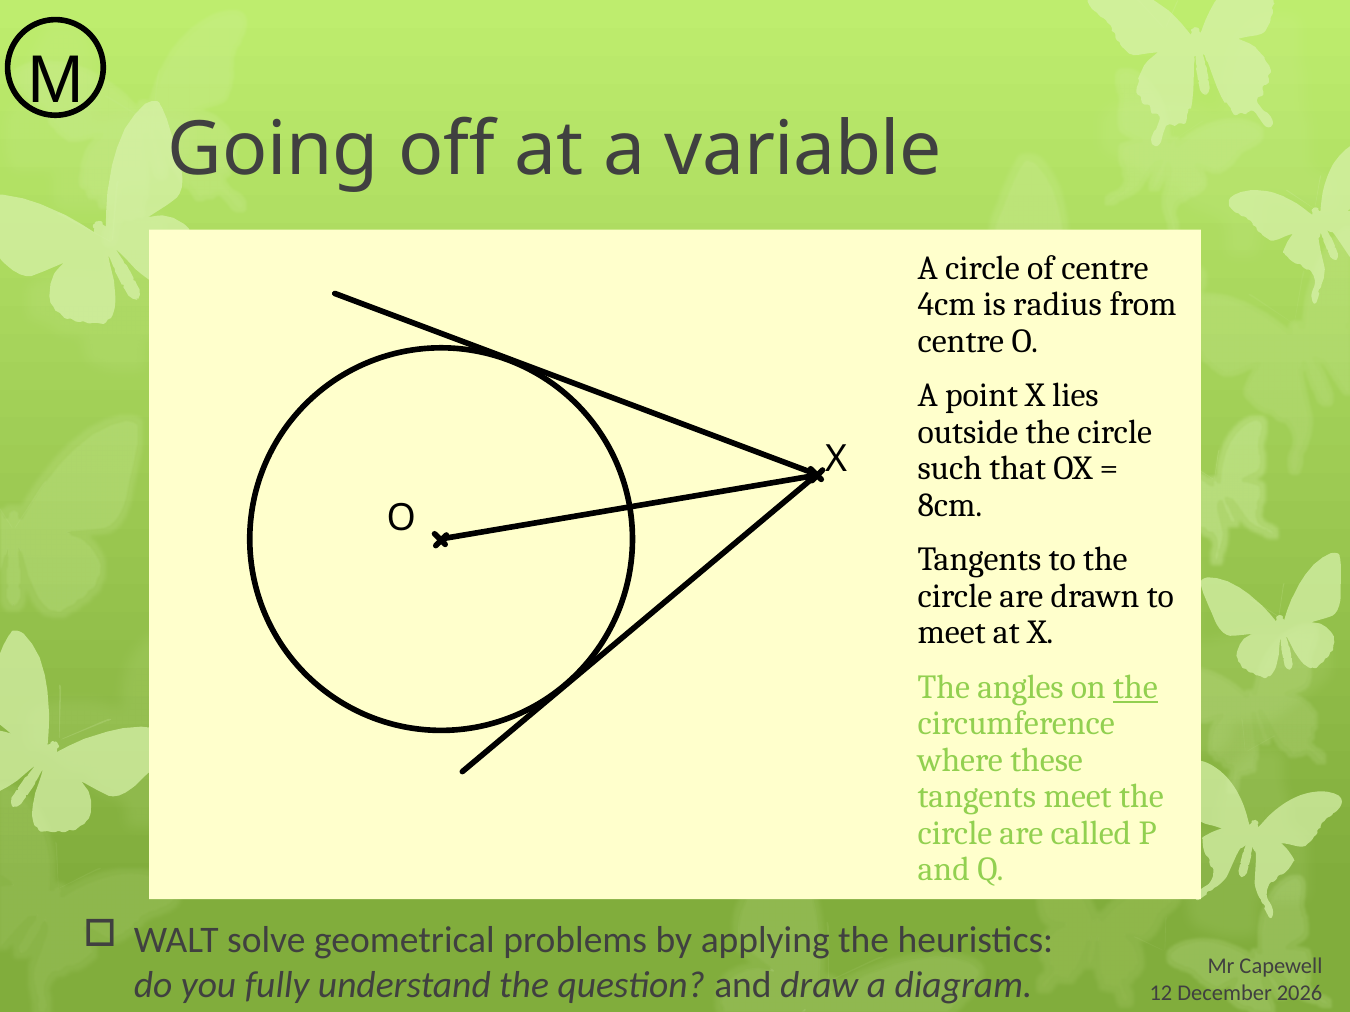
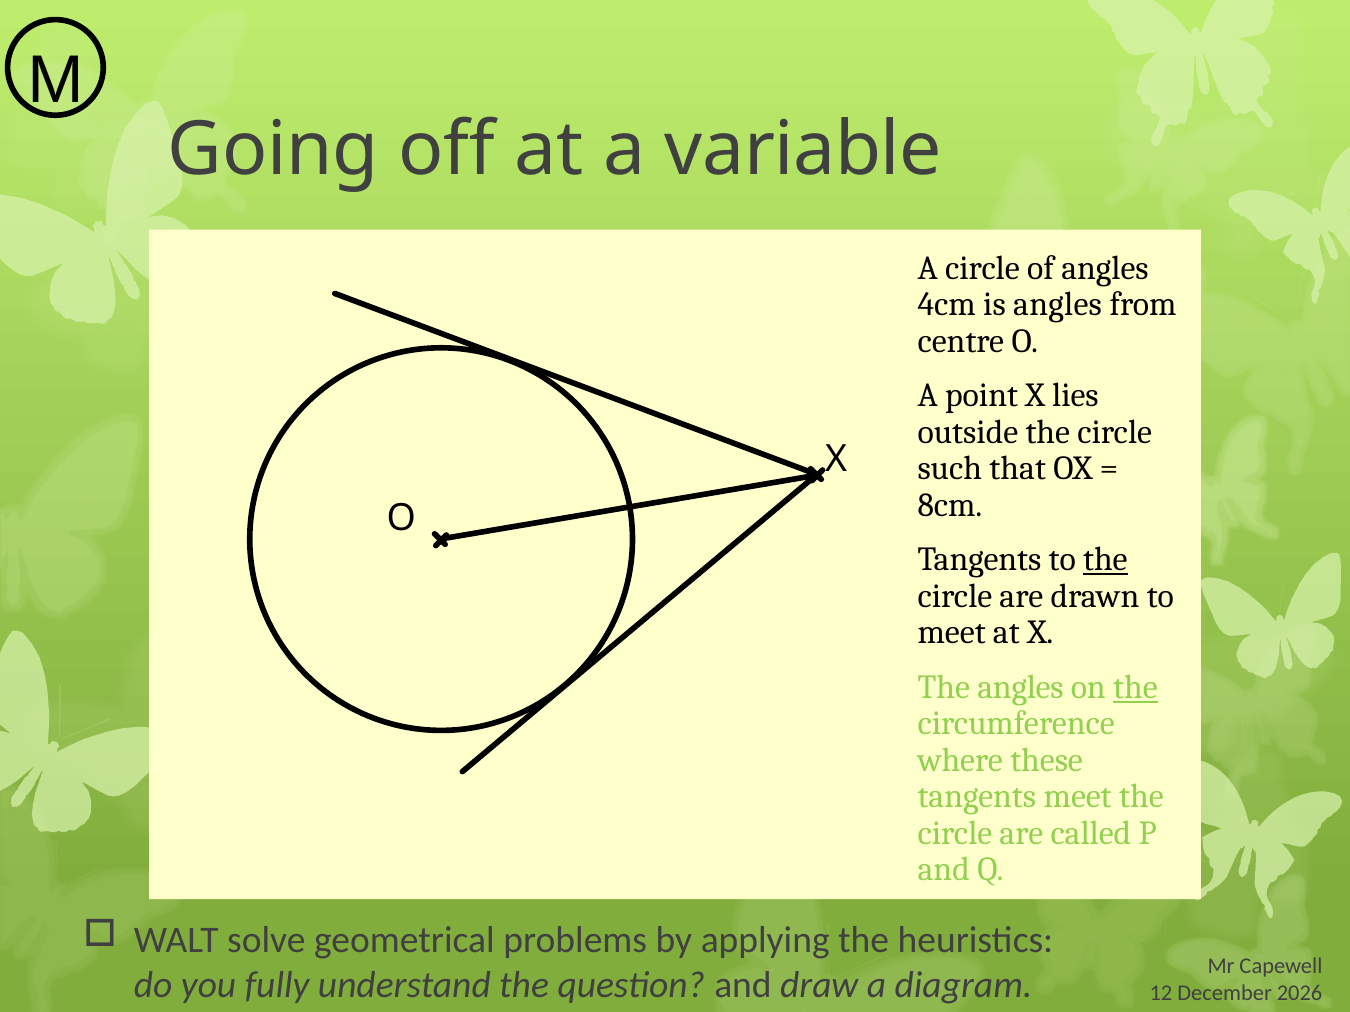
of centre: centre -> angles
is radius: radius -> angles
the at (1105, 560) underline: none -> present
